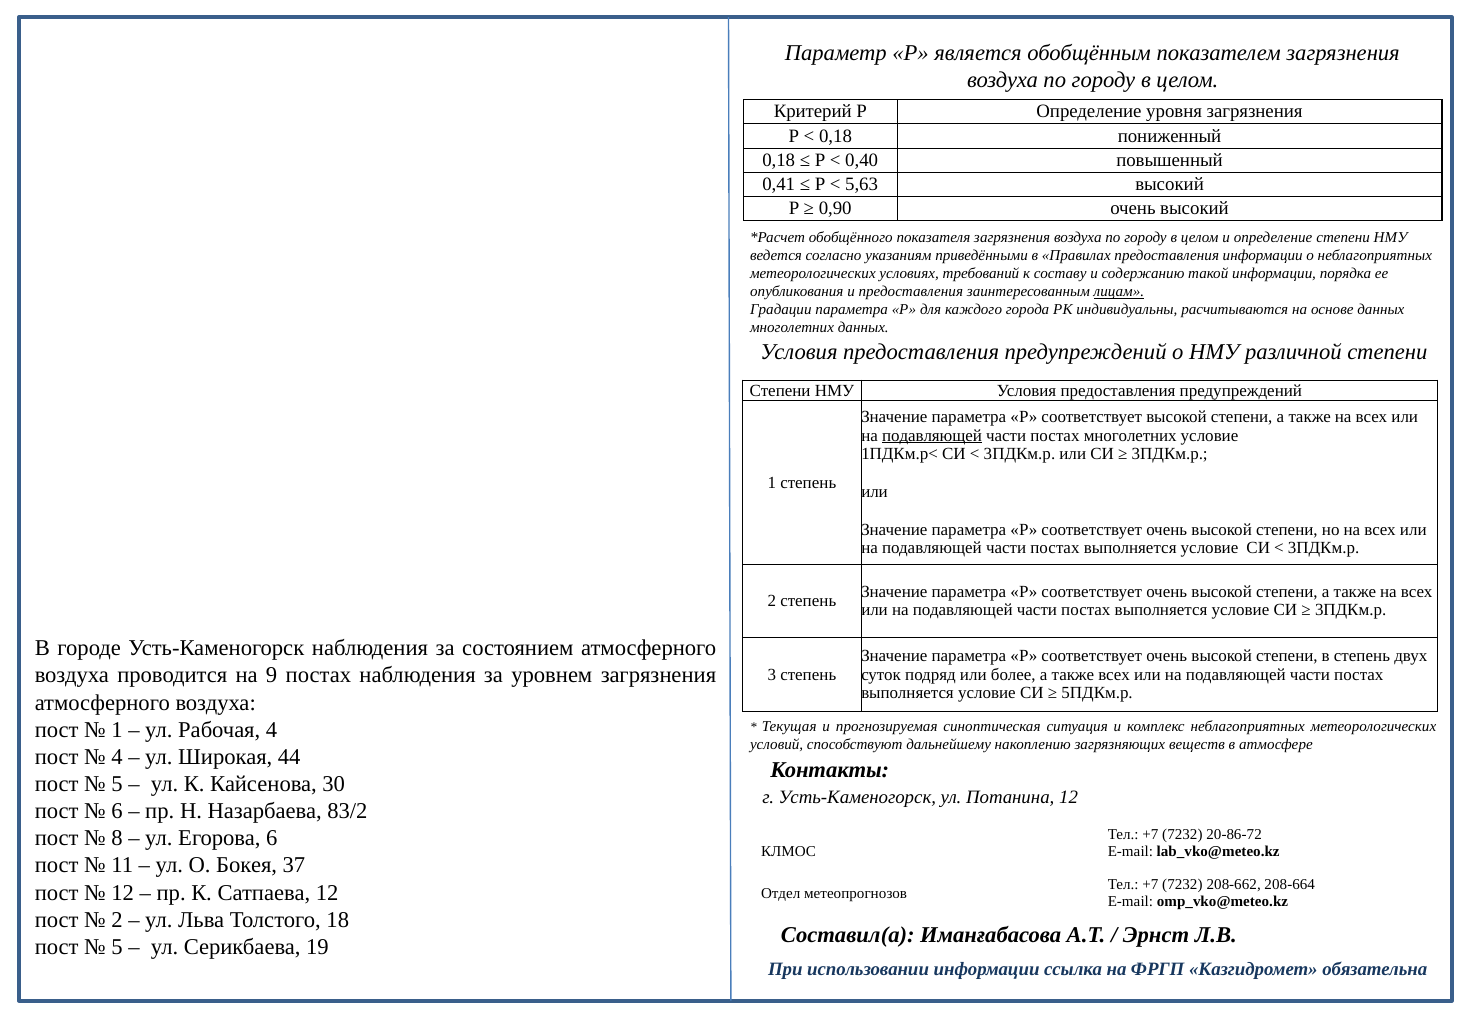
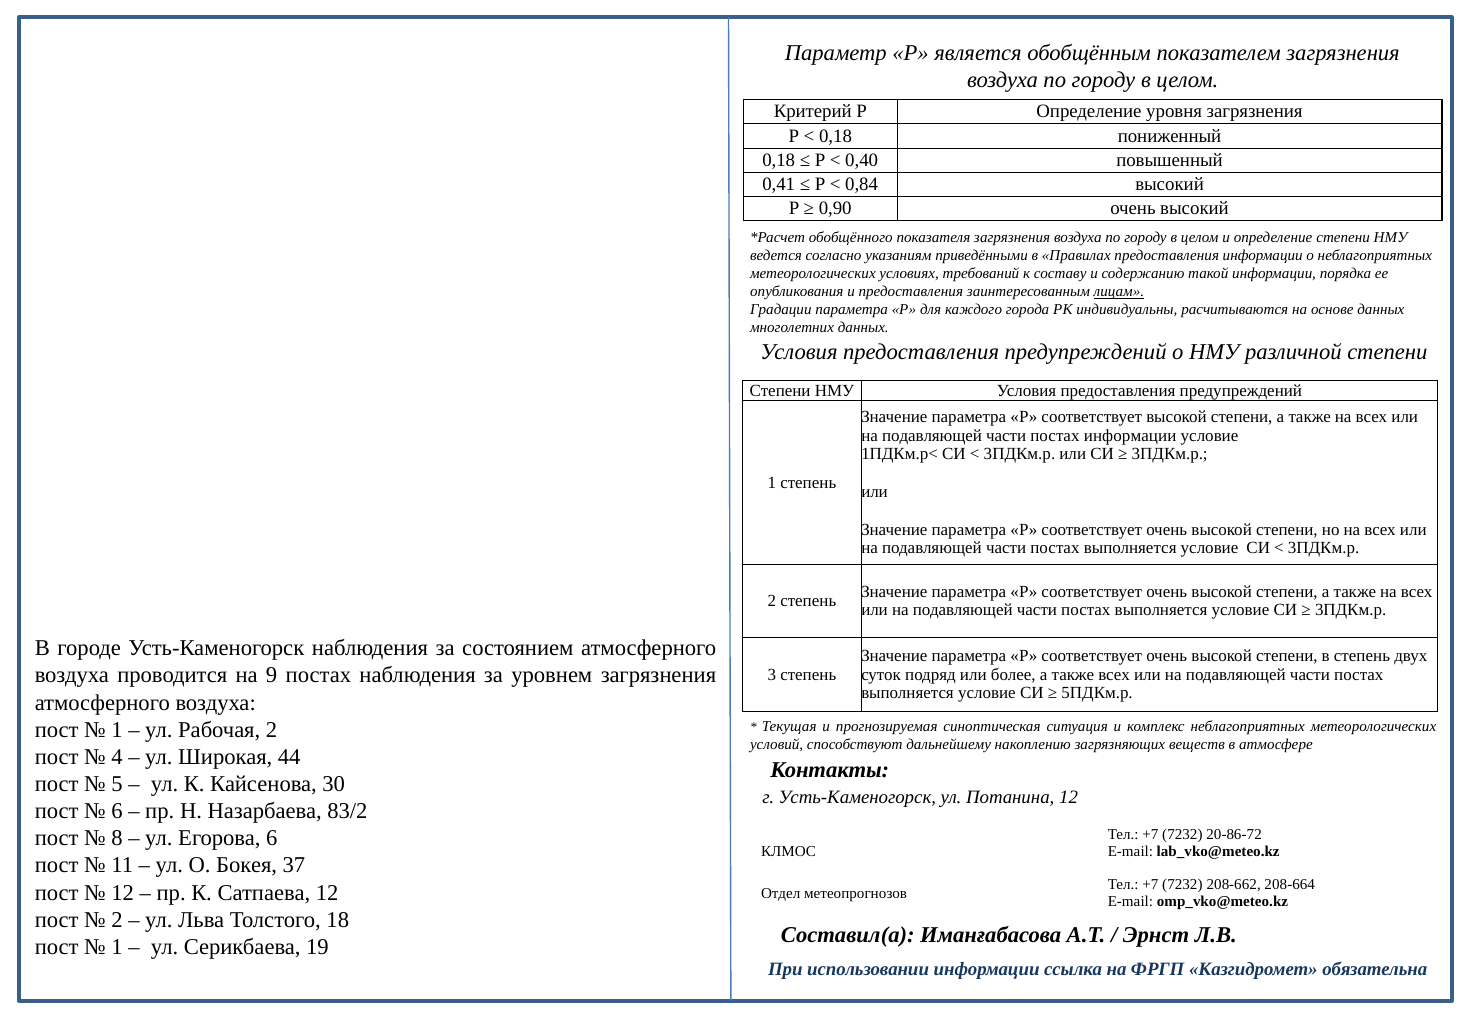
5,63: 5,63 -> 0,84
подавляющей at (932, 436) underline: present -> none
постах многолетних: многолетних -> информации
Рабочая 4: 4 -> 2
5 at (117, 947): 5 -> 1
